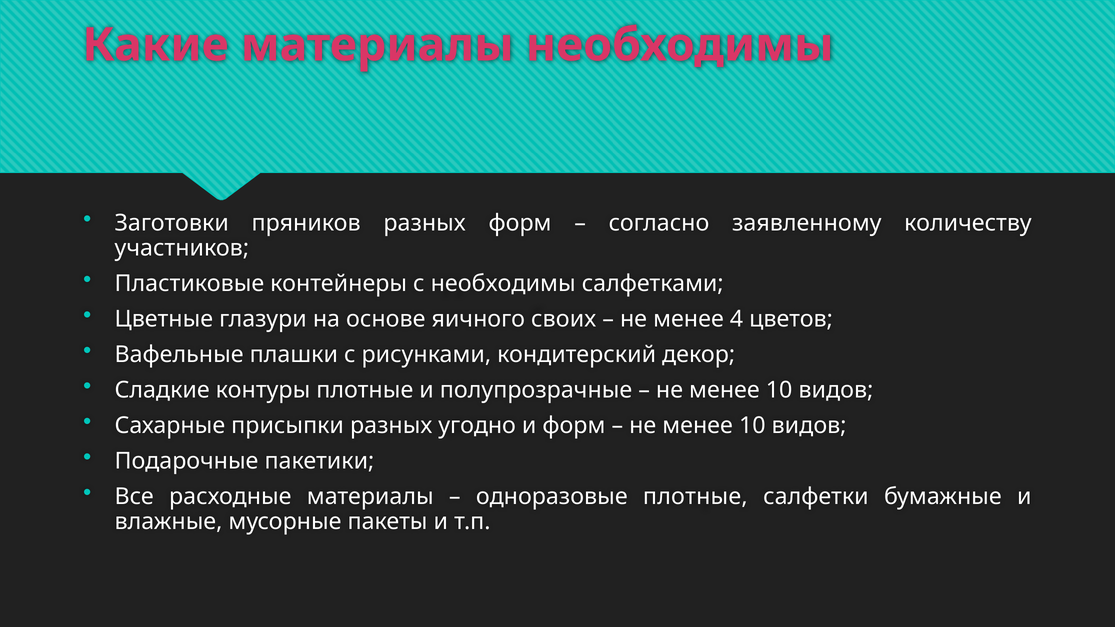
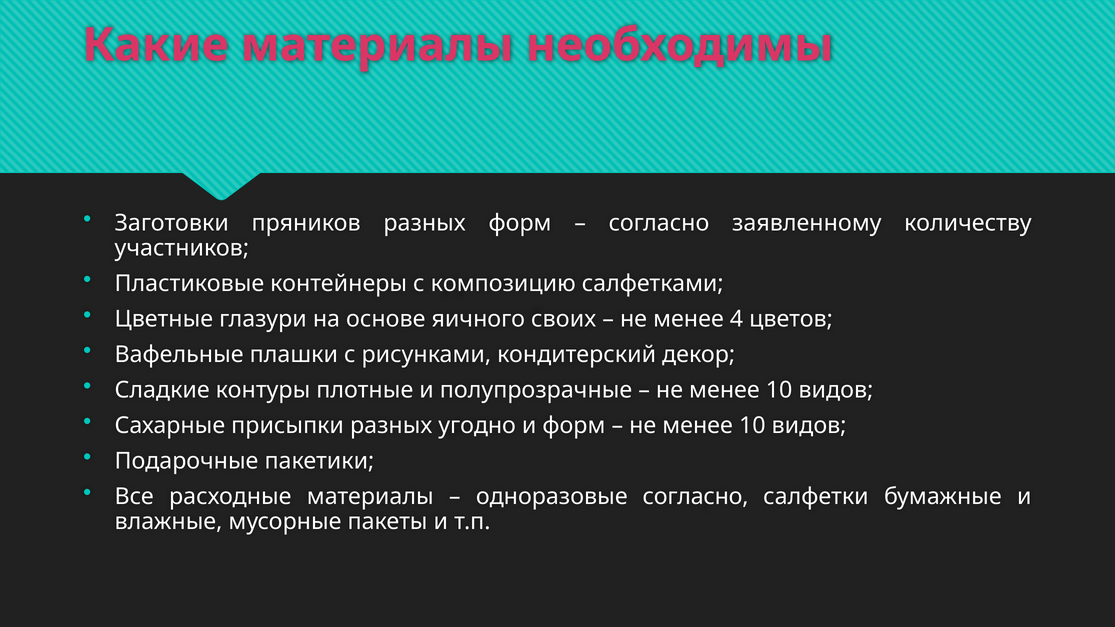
с необходимы: необходимы -> композицию
одноразовые плотные: плотные -> согласно
